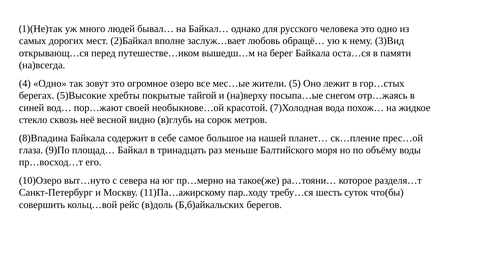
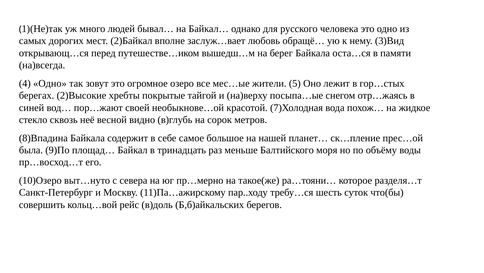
5)Высокие: 5)Высокие -> 2)Высокие
глаза: глаза -> была
